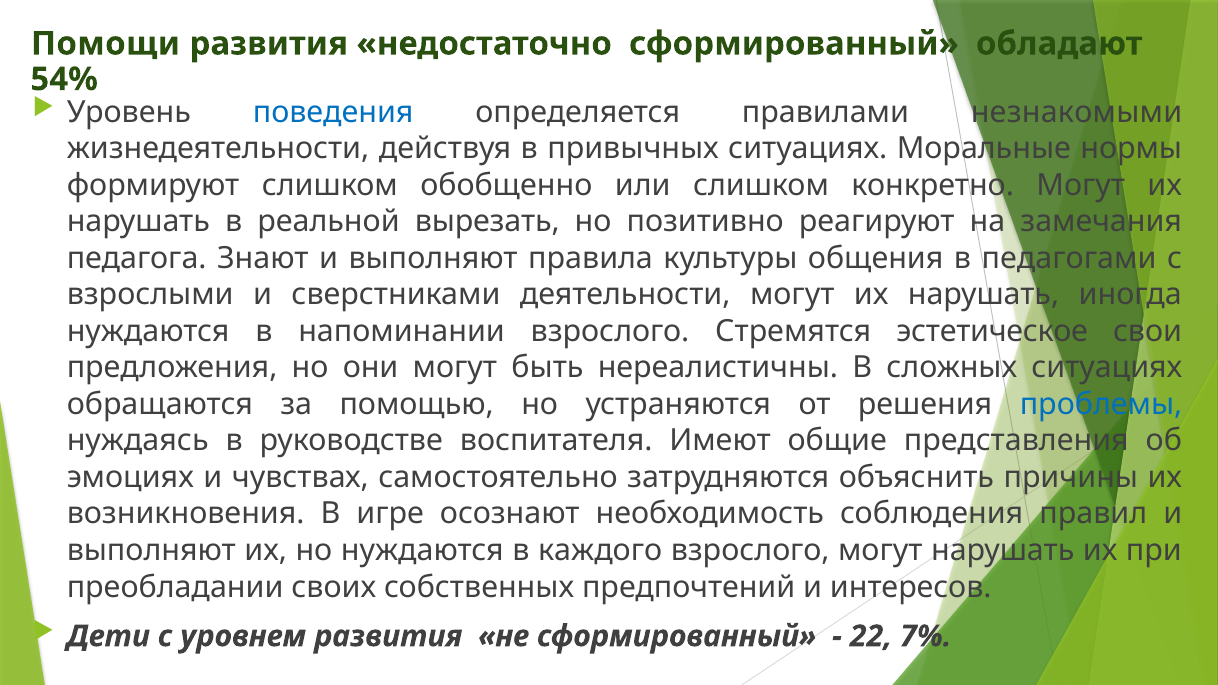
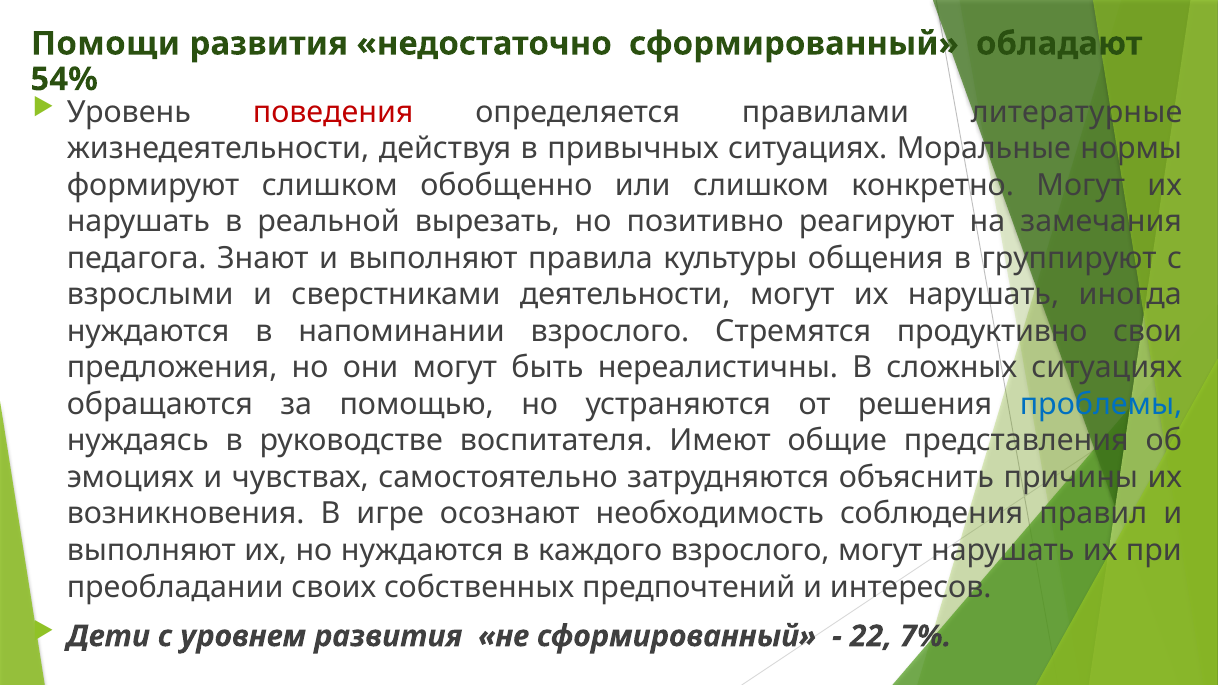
поведения colour: blue -> red
незнакомыми: незнакомыми -> литературные
педагогами: педагогами -> группируют
эстетическое: эстетическое -> продуктивно
